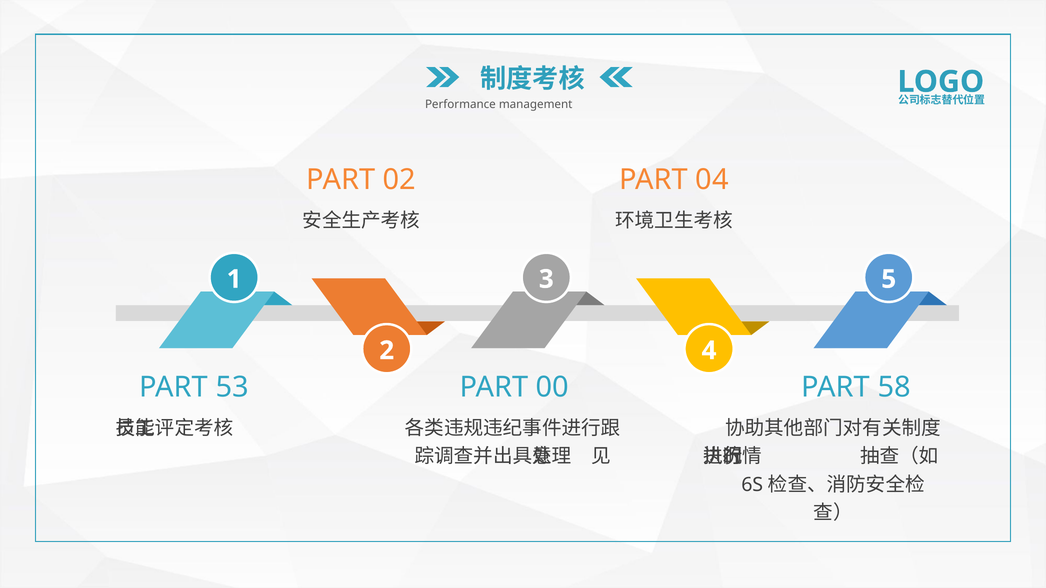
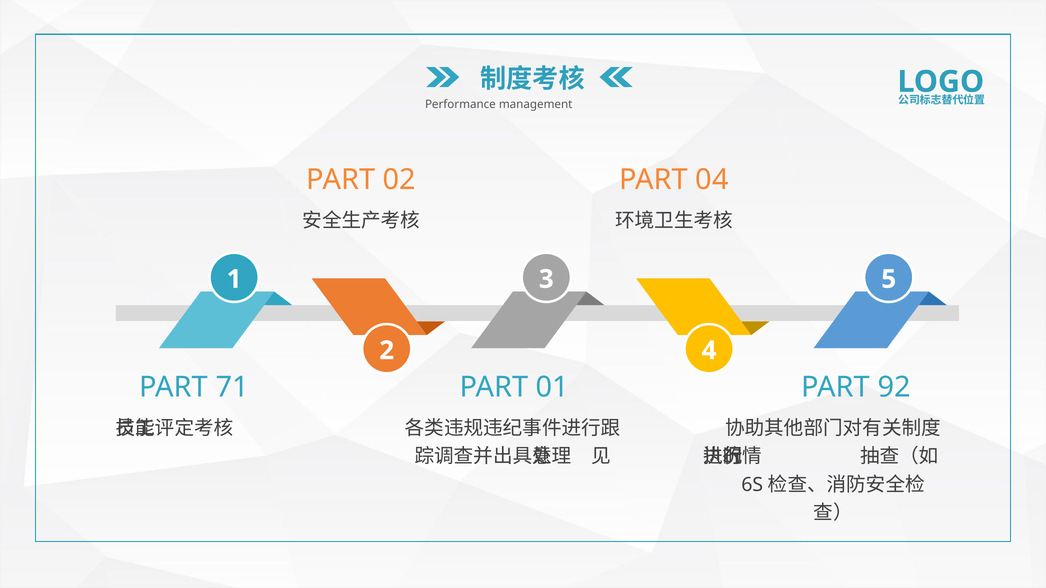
53: 53 -> 71
00: 00 -> 01
58: 58 -> 92
